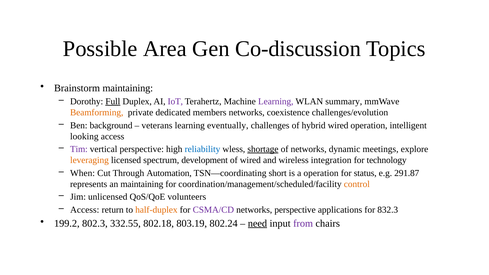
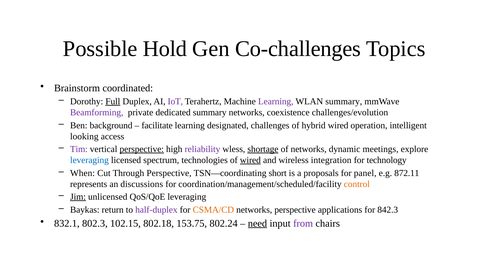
Area: Area -> Hold
Co-discussion: Co-discussion -> Co-challenges
Brainstorm maintaining: maintaining -> coordinated
Beamforming colour: orange -> purple
dedicated members: members -> summary
veterans: veterans -> facilitate
eventually: eventually -> designated
perspective at (142, 149) underline: none -> present
reliability colour: blue -> purple
leveraging at (89, 160) colour: orange -> blue
development: development -> technologies
wired at (250, 160) underline: none -> present
Through Automation: Automation -> Perspective
a operation: operation -> proposals
status: status -> panel
291.87: 291.87 -> 872.11
an maintaining: maintaining -> discussions
Jim underline: none -> present
QoS/QoE volunteers: volunteers -> leveraging
Access at (85, 210): Access -> Baykas
half-duplex colour: orange -> purple
CSMA/CD colour: purple -> orange
832.3: 832.3 -> 842.3
199.2: 199.2 -> 832.1
332.55: 332.55 -> 102.15
803.19: 803.19 -> 153.75
